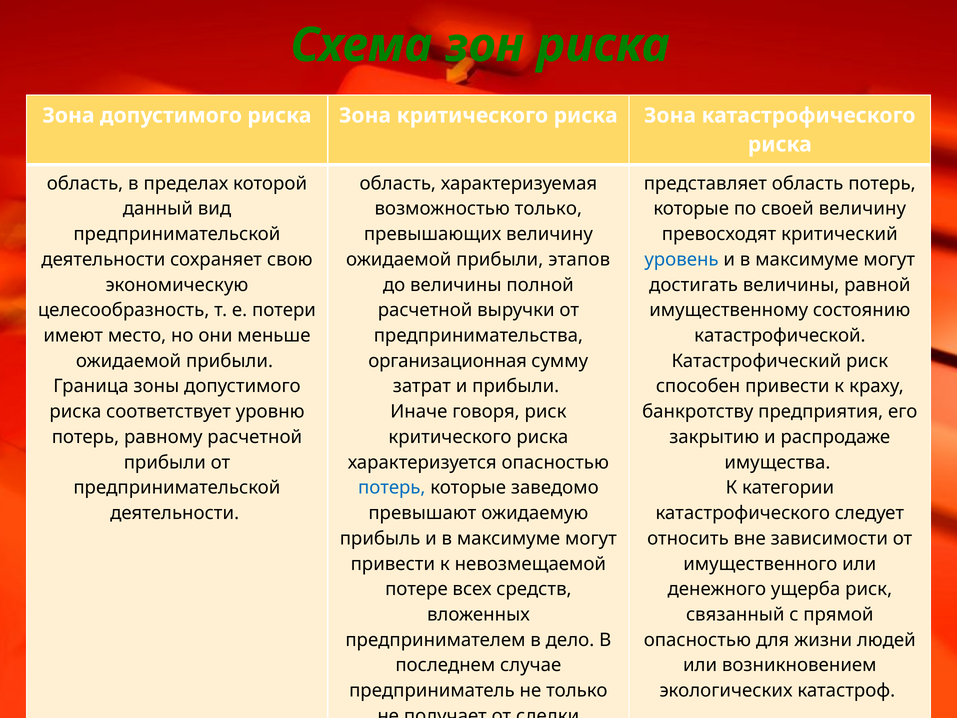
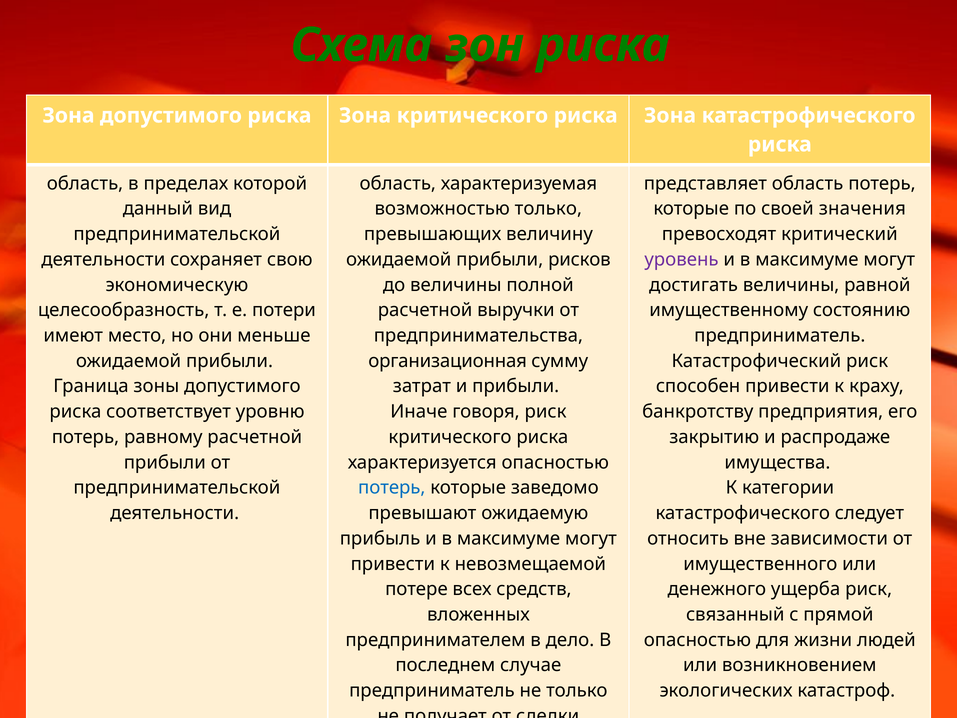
своей величину: величину -> значения
этапов: этапов -> рисков
уровень colour: blue -> purple
катастрофической at (780, 335): катастрофической -> предприниматель
